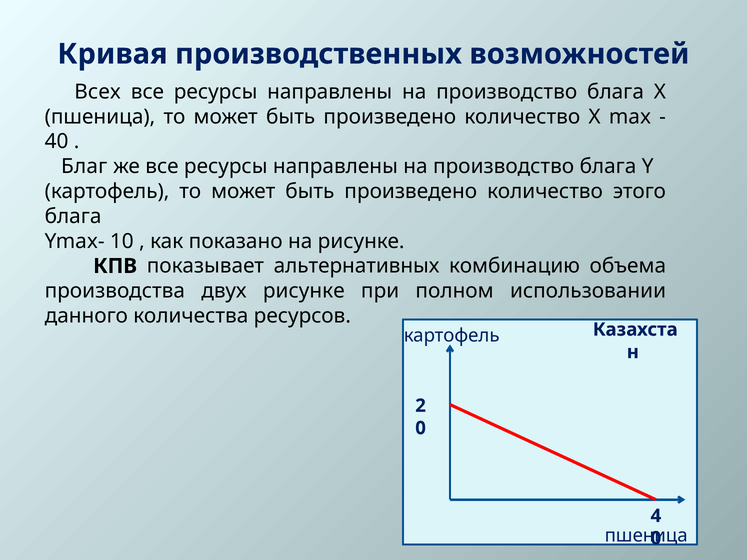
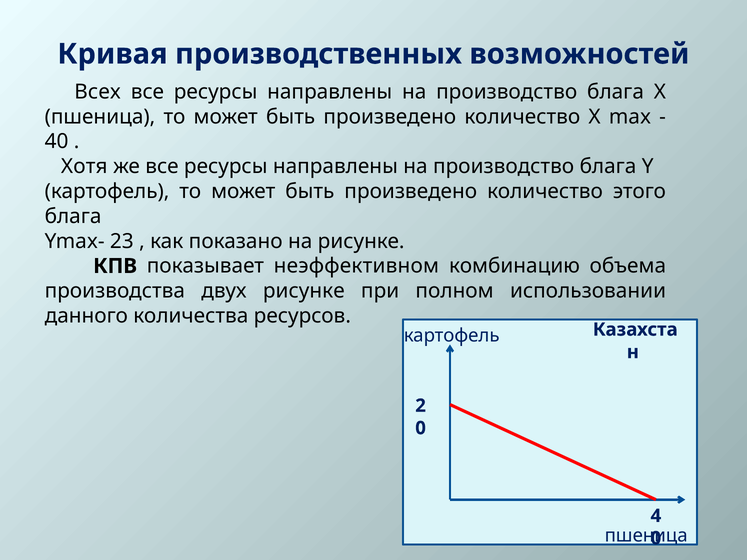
Благ: Благ -> Хотя
10: 10 -> 23
альтернативных: альтернативных -> неэффективном
